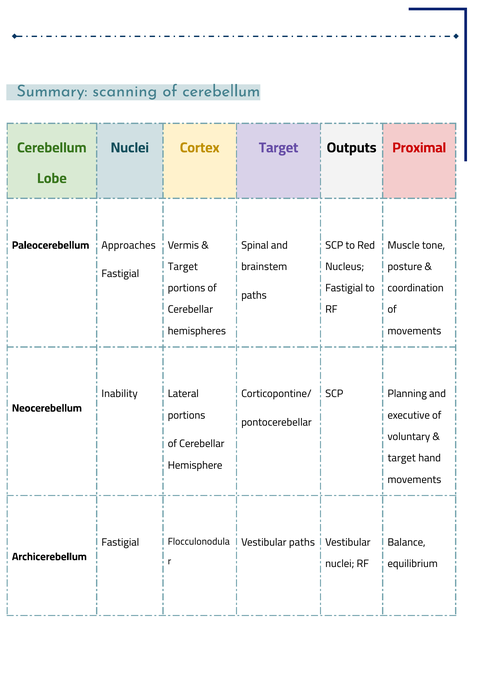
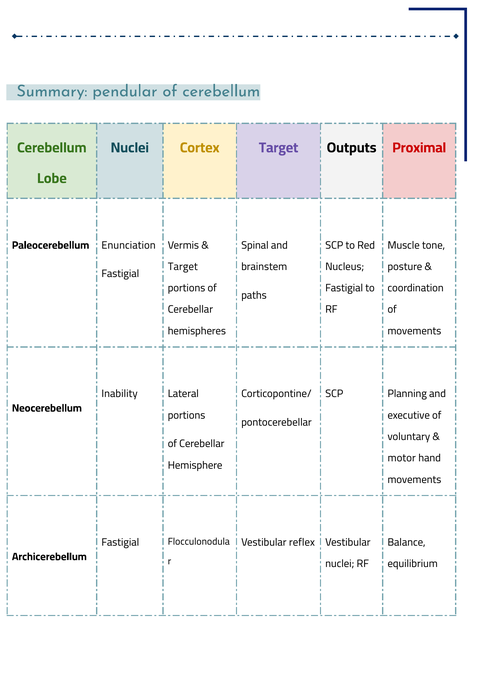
scanning: scanning -> pendular
Approaches: Approaches -> Enunciation
target at (402, 458): target -> motor
Vestibular paths: paths -> reflex
